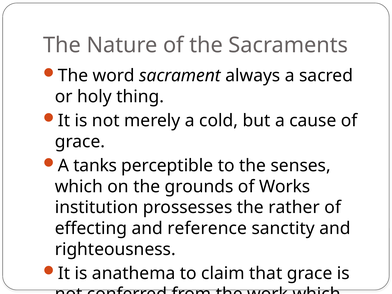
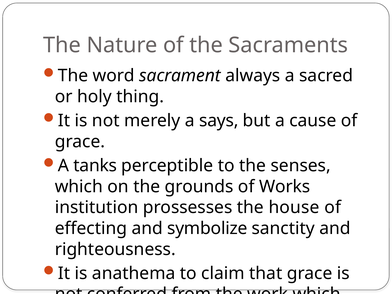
cold: cold -> says
rather: rather -> house
reference: reference -> symbolize
